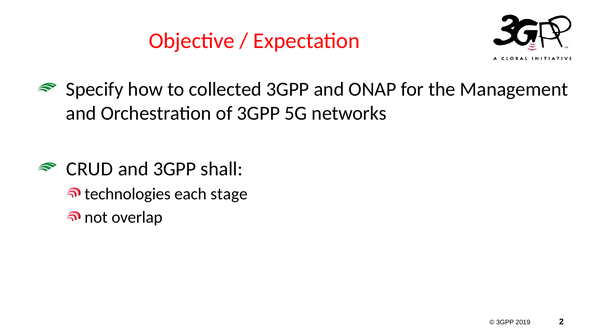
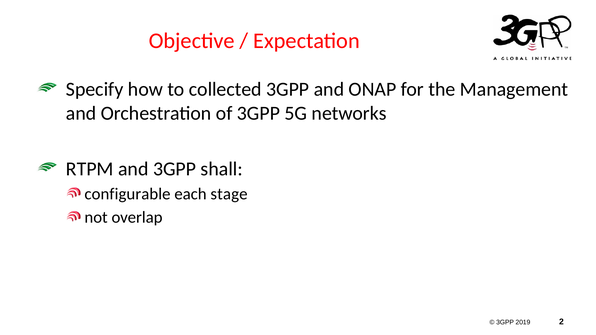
CRUD: CRUD -> RTPM
technologies: technologies -> configurable
